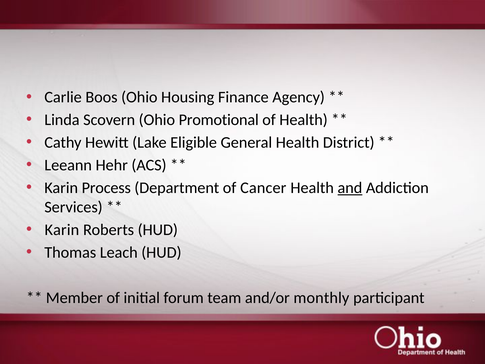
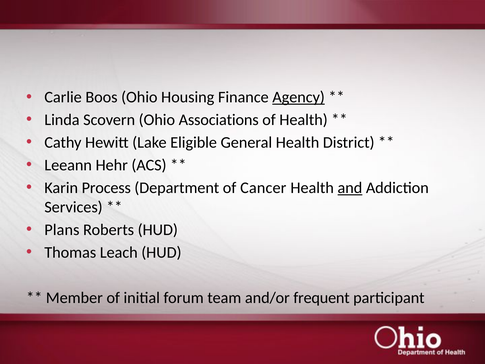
Agency underline: none -> present
Promotional: Promotional -> Associations
Karin at (62, 230): Karin -> Plans
monthly: monthly -> frequent
